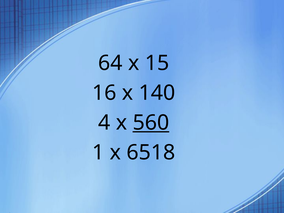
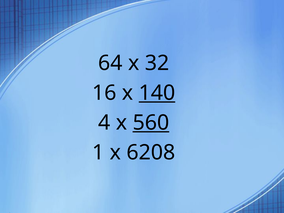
15: 15 -> 32
140 underline: none -> present
6518: 6518 -> 6208
